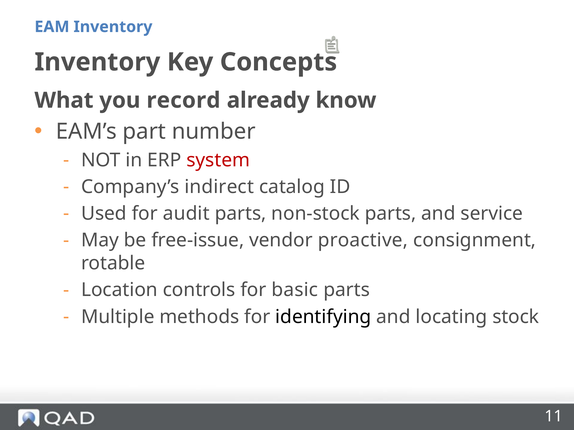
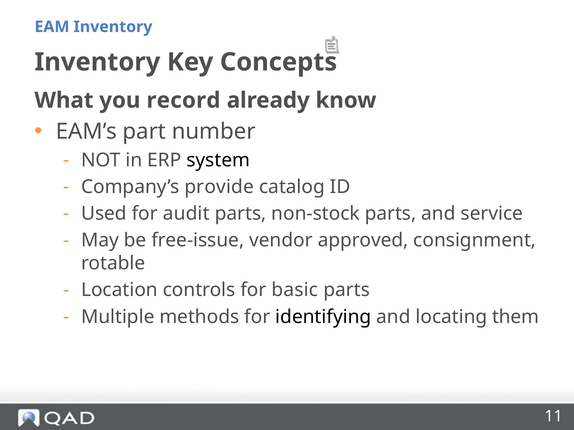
system colour: red -> black
indirect: indirect -> provide
proactive: proactive -> approved
stock: stock -> them
